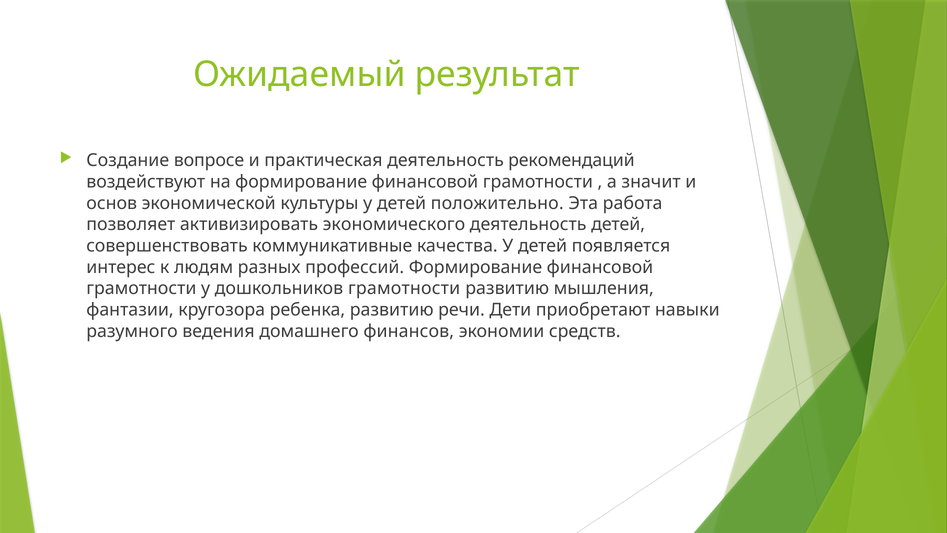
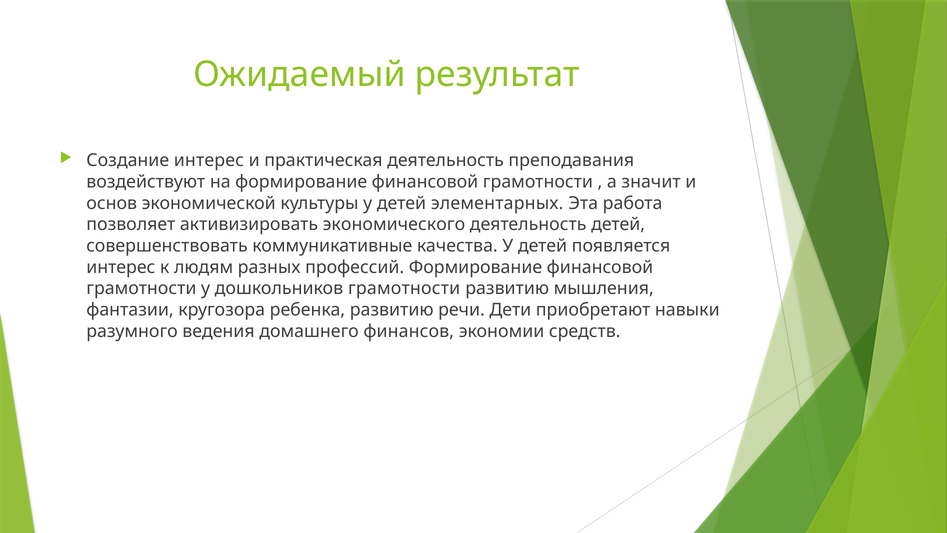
Создание вопросе: вопросе -> интерес
рекомендаций: рекомендаций -> преподавания
положительно: положительно -> элементарных
